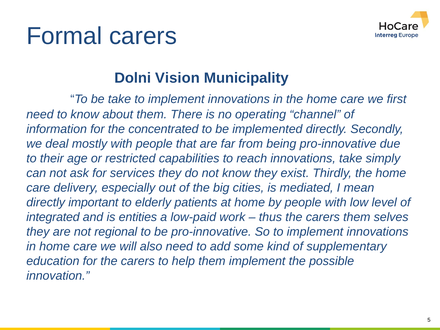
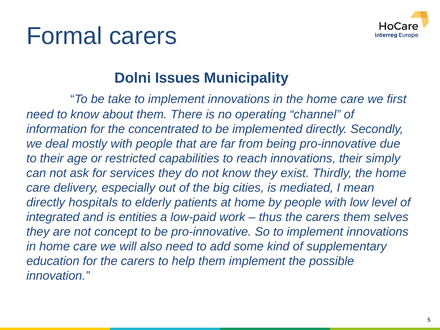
Vision: Vision -> Issues
innovations take: take -> their
important: important -> hospitals
regional: regional -> concept
